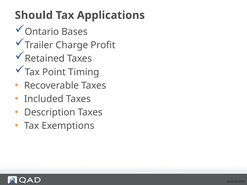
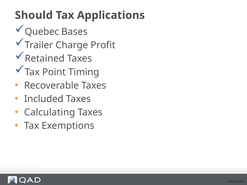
Ontario: Ontario -> Quebec
Description: Description -> Calculating
